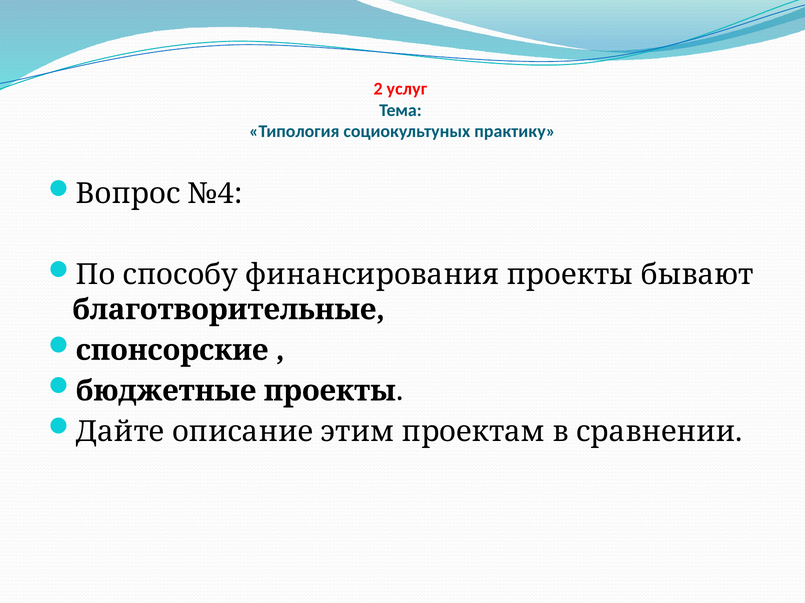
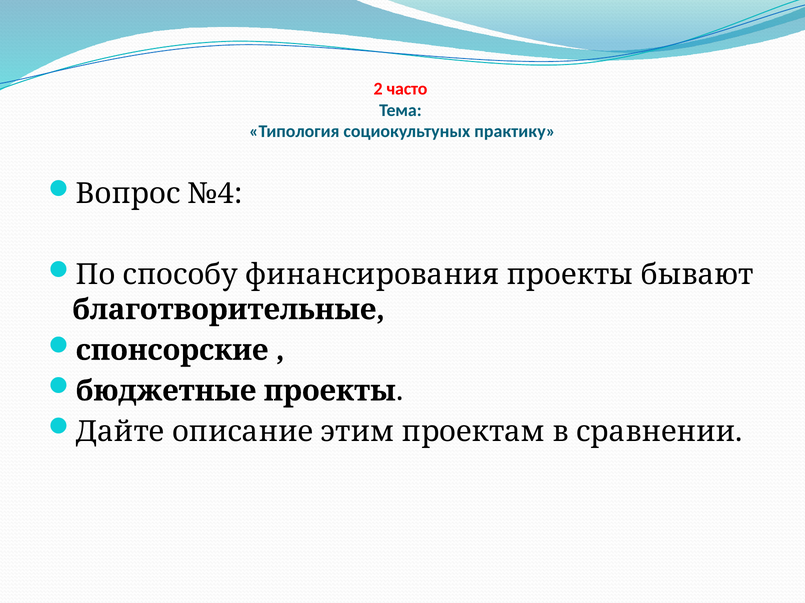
услуг: услуг -> часто
